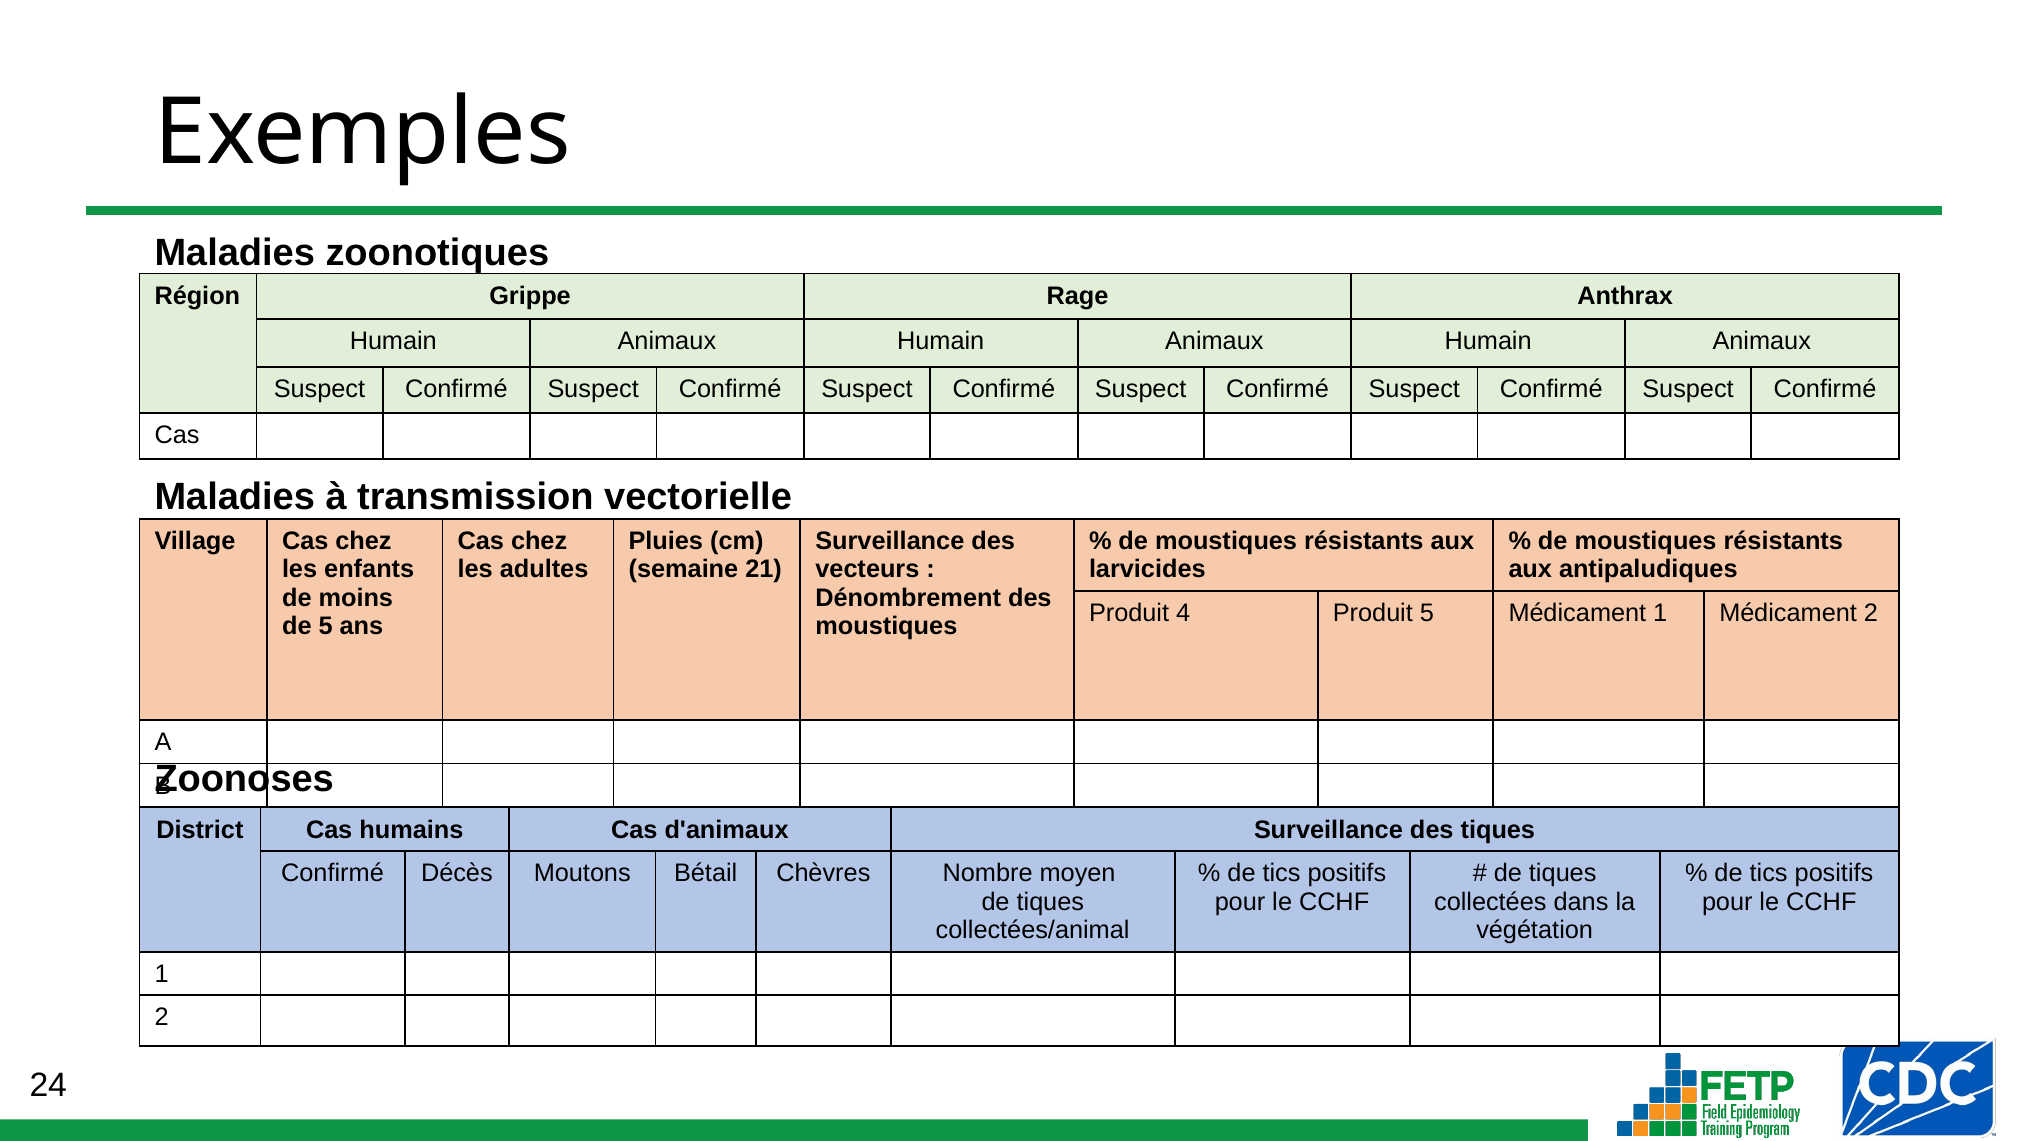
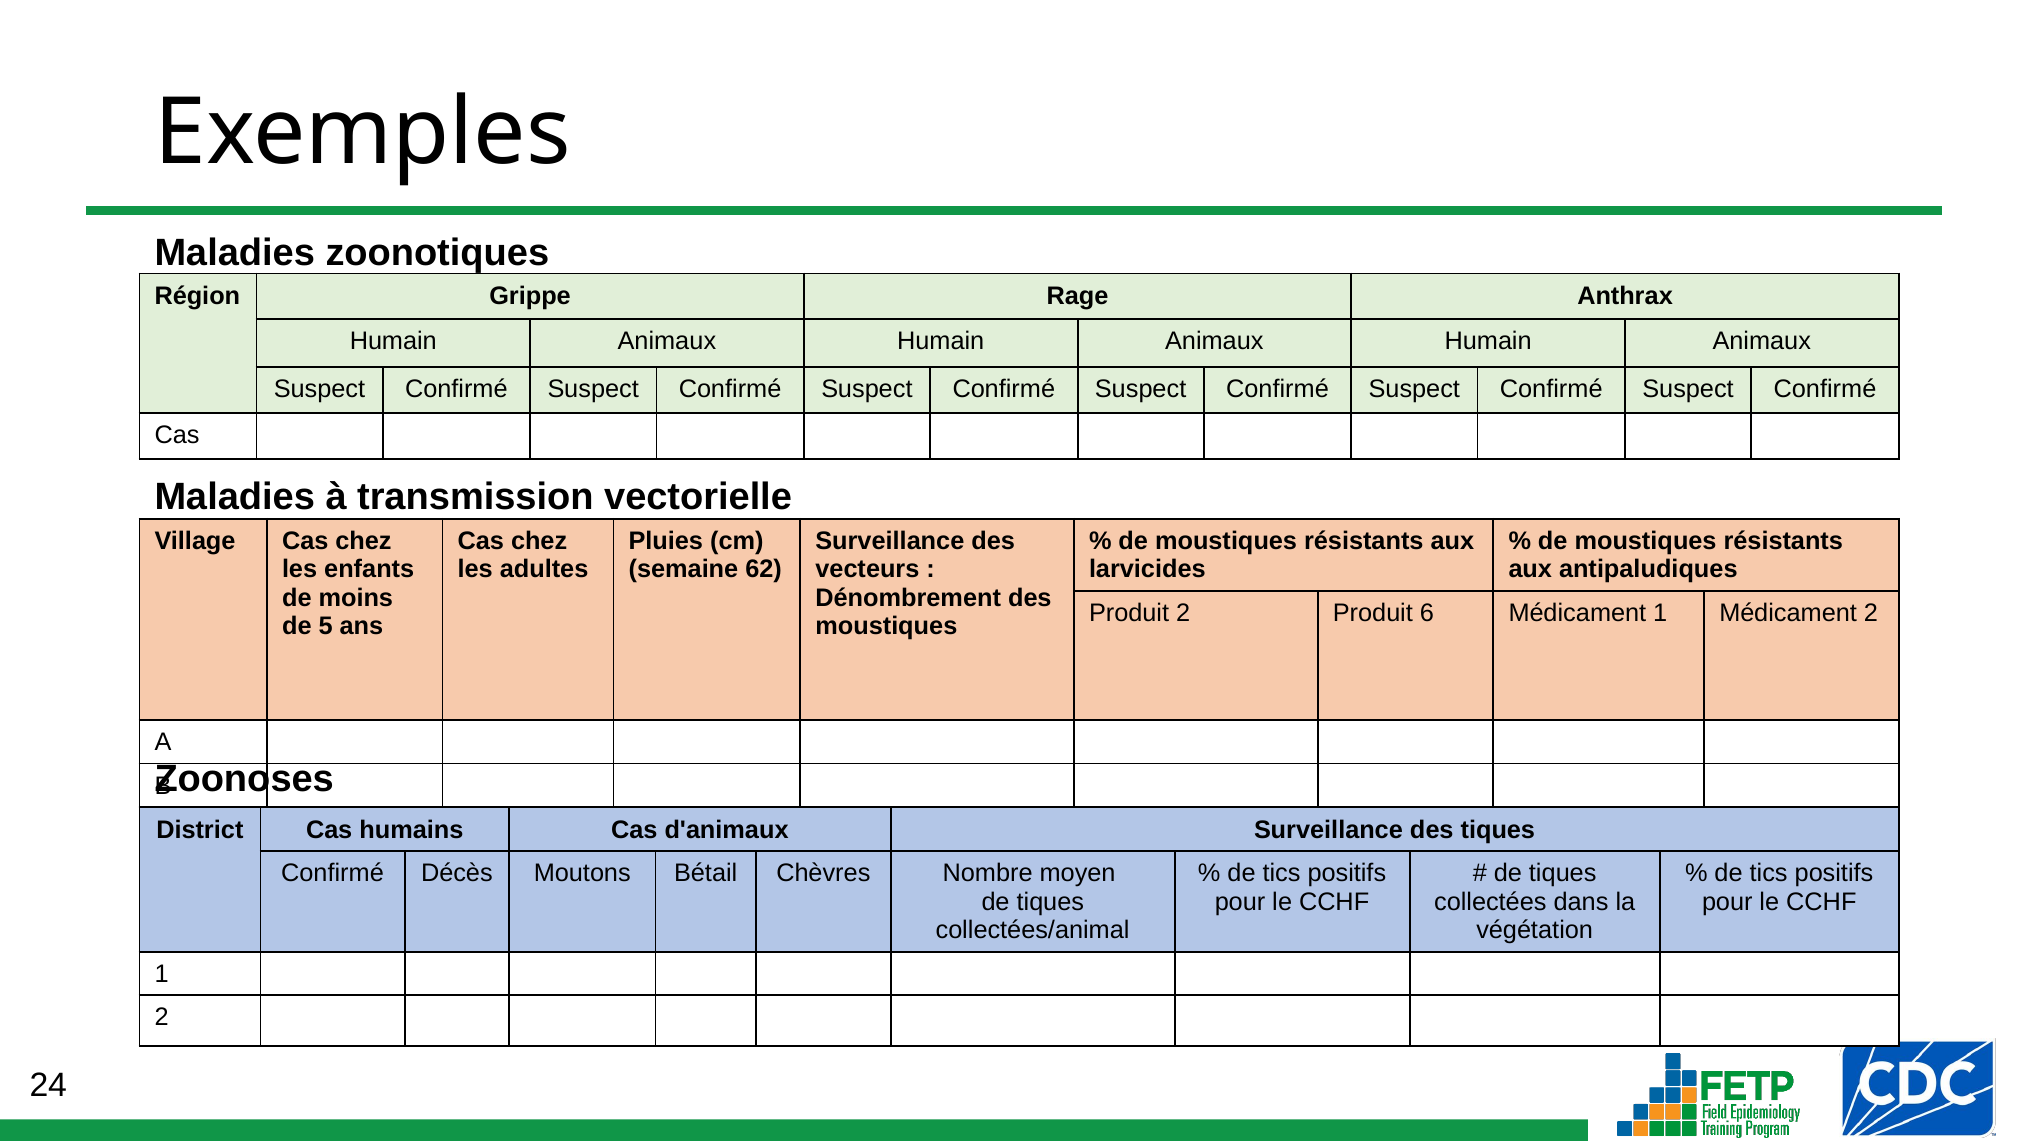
21: 21 -> 62
Produit 4: 4 -> 2
Produit 5: 5 -> 6
